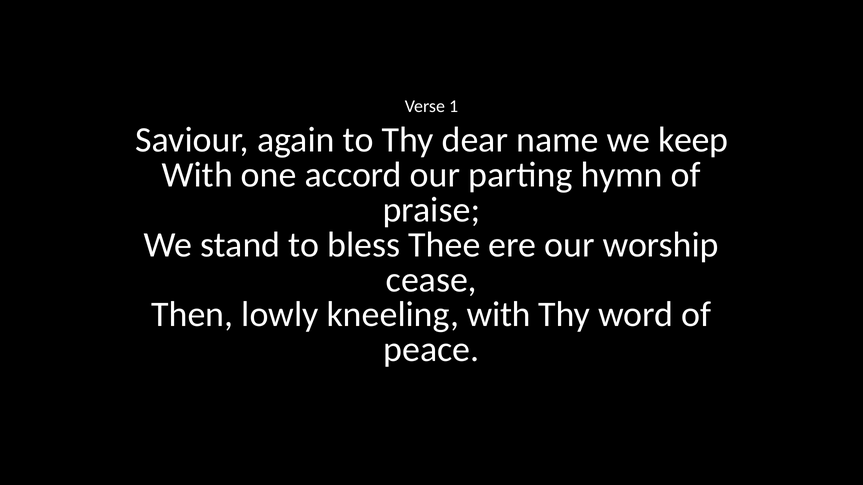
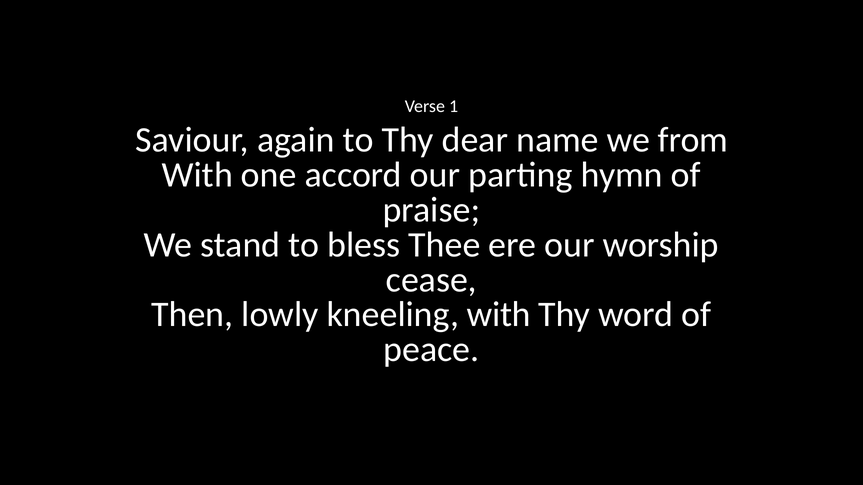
keep: keep -> from
